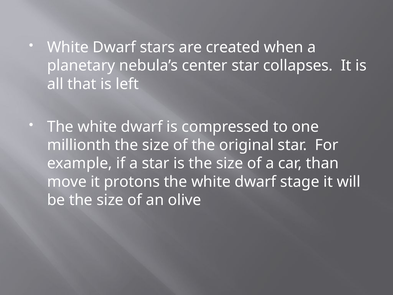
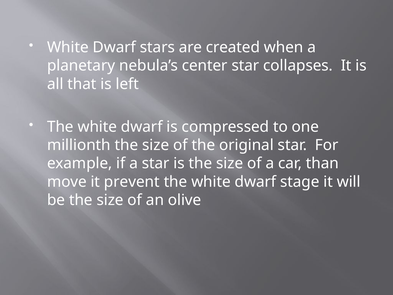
protons: protons -> prevent
